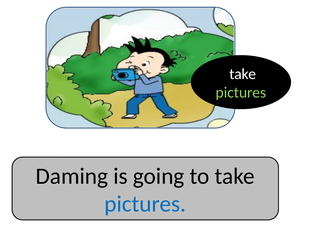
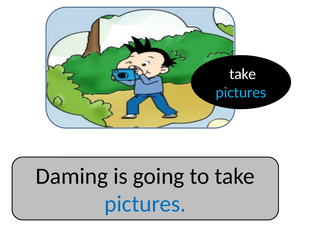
pictures at (241, 93) colour: light green -> light blue
